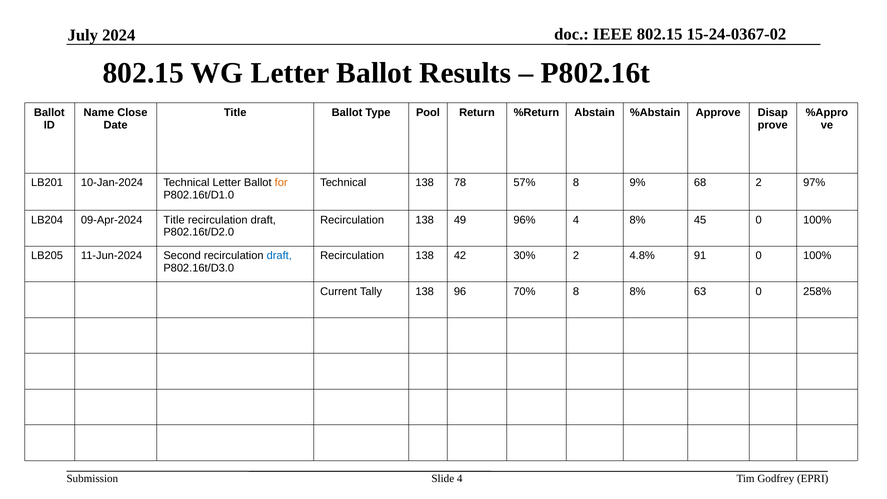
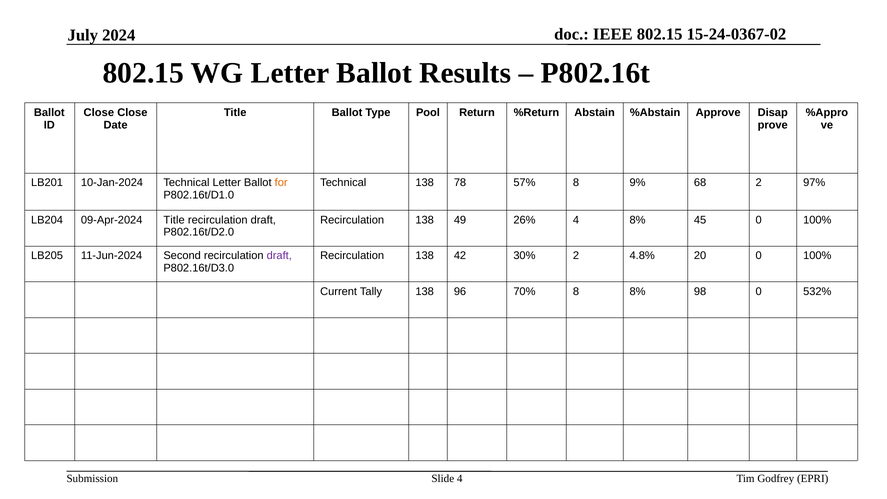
Name at (99, 113): Name -> Close
96%: 96% -> 26%
draft at (279, 256) colour: blue -> purple
91: 91 -> 20
63: 63 -> 98
258%: 258% -> 532%
